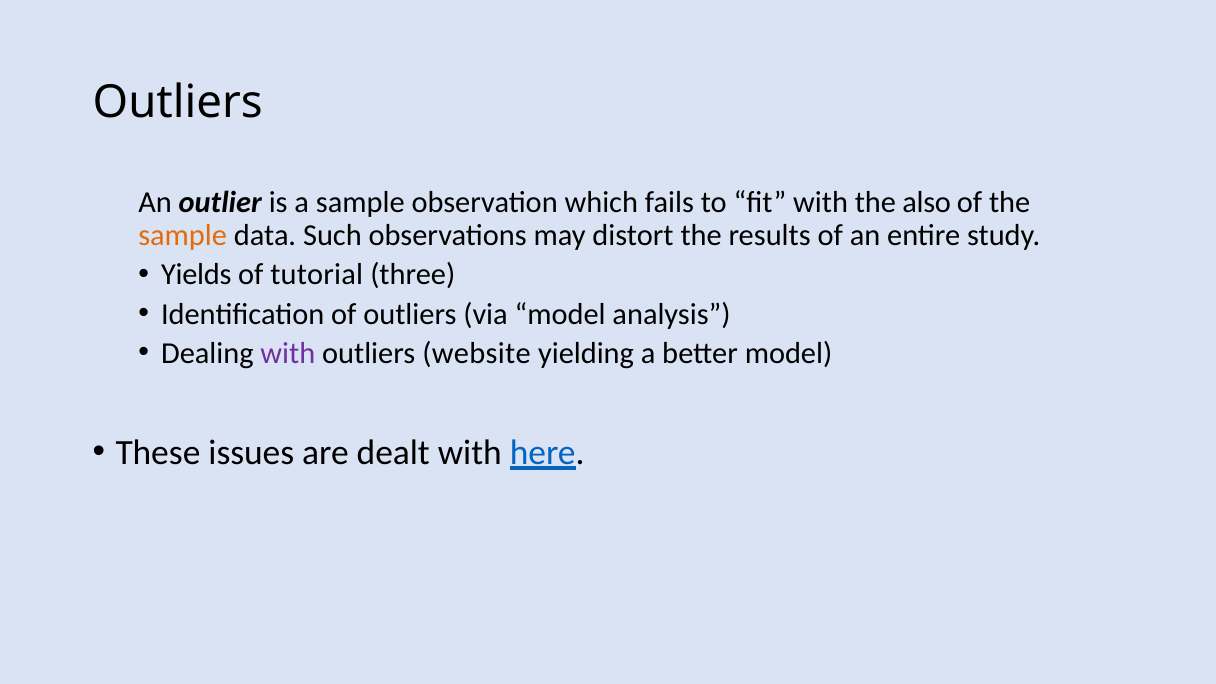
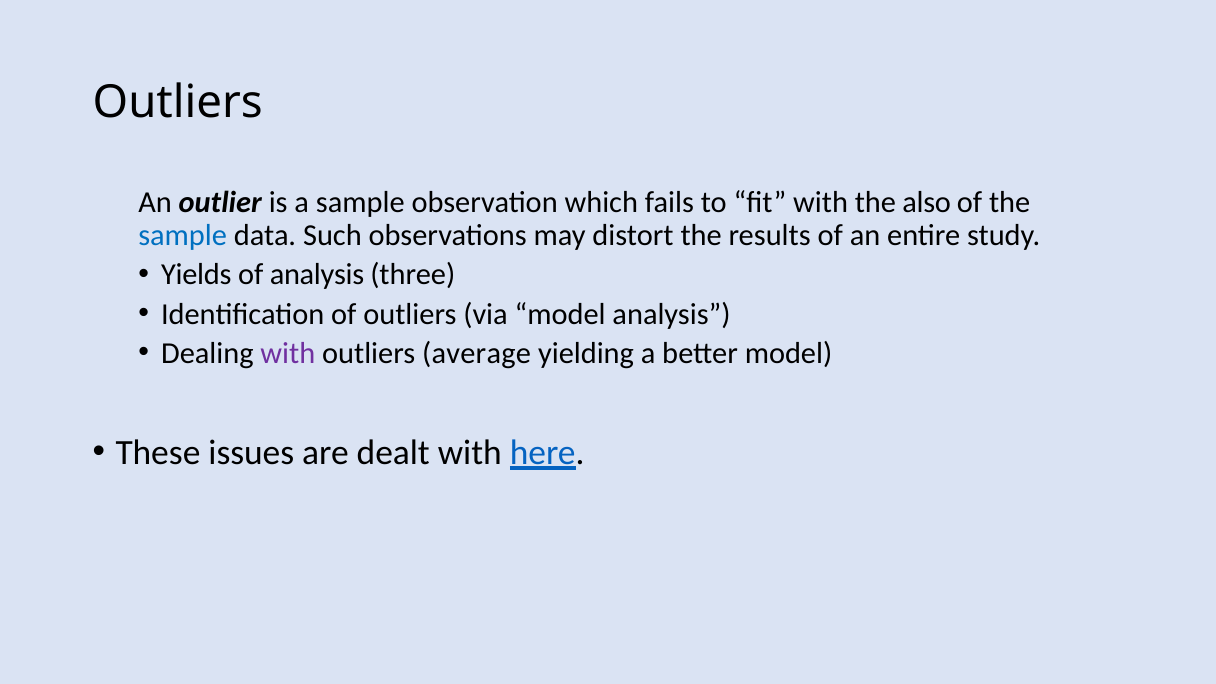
sample at (183, 236) colour: orange -> blue
of tutorial: tutorial -> analysis
website: website -> average
